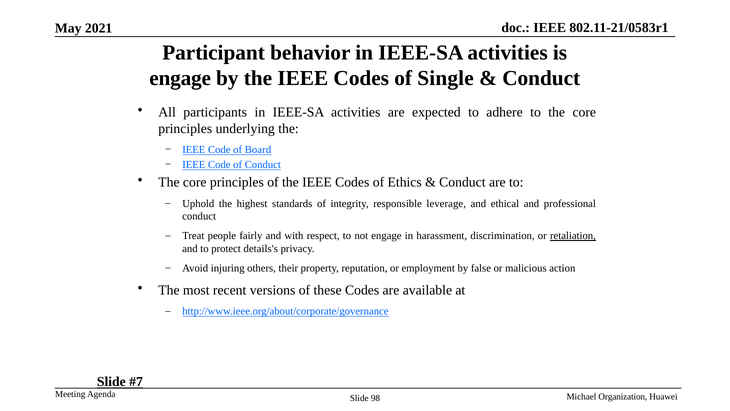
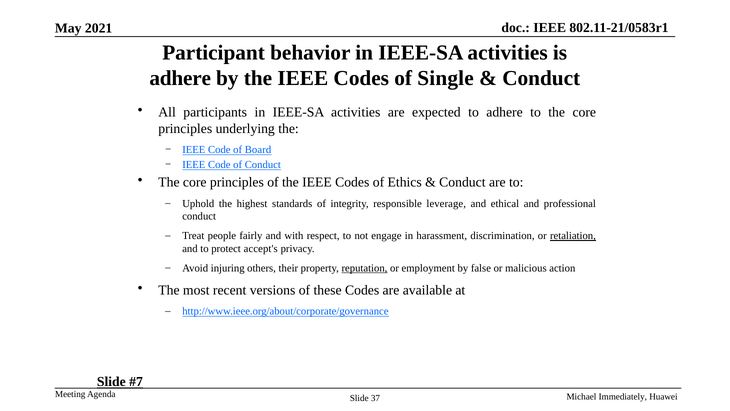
engage at (180, 78): engage -> adhere
details's: details's -> accept's
reputation underline: none -> present
Organization: Organization -> Immediately
98: 98 -> 37
